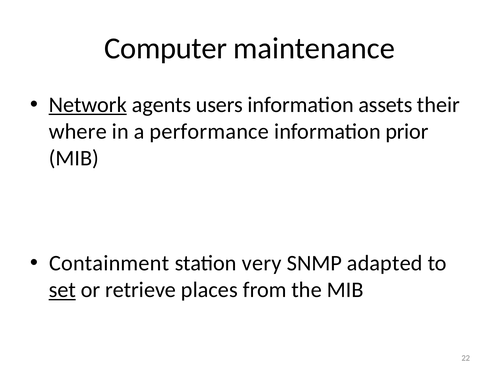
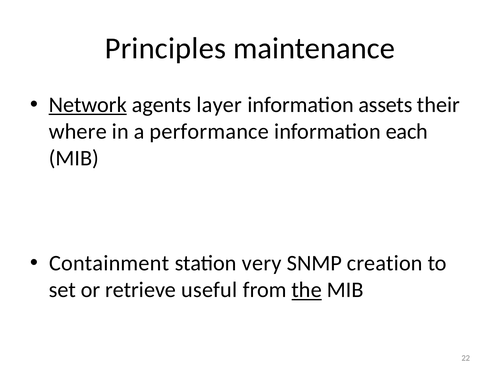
Computer: Computer -> Principles
users: users -> layer
prior: prior -> each
adapted: adapted -> creation
set underline: present -> none
places: places -> useful
the underline: none -> present
